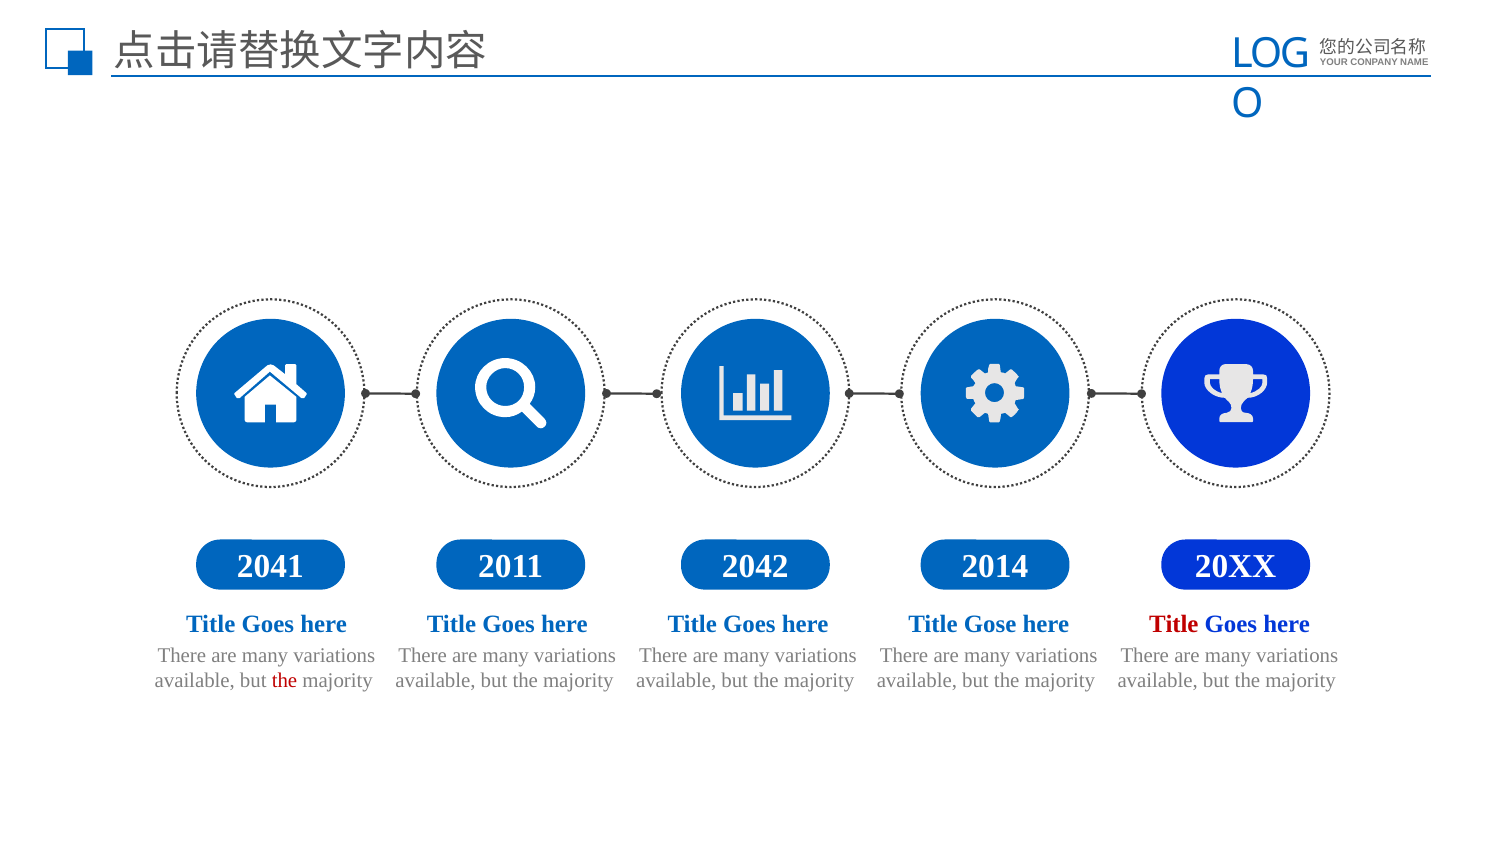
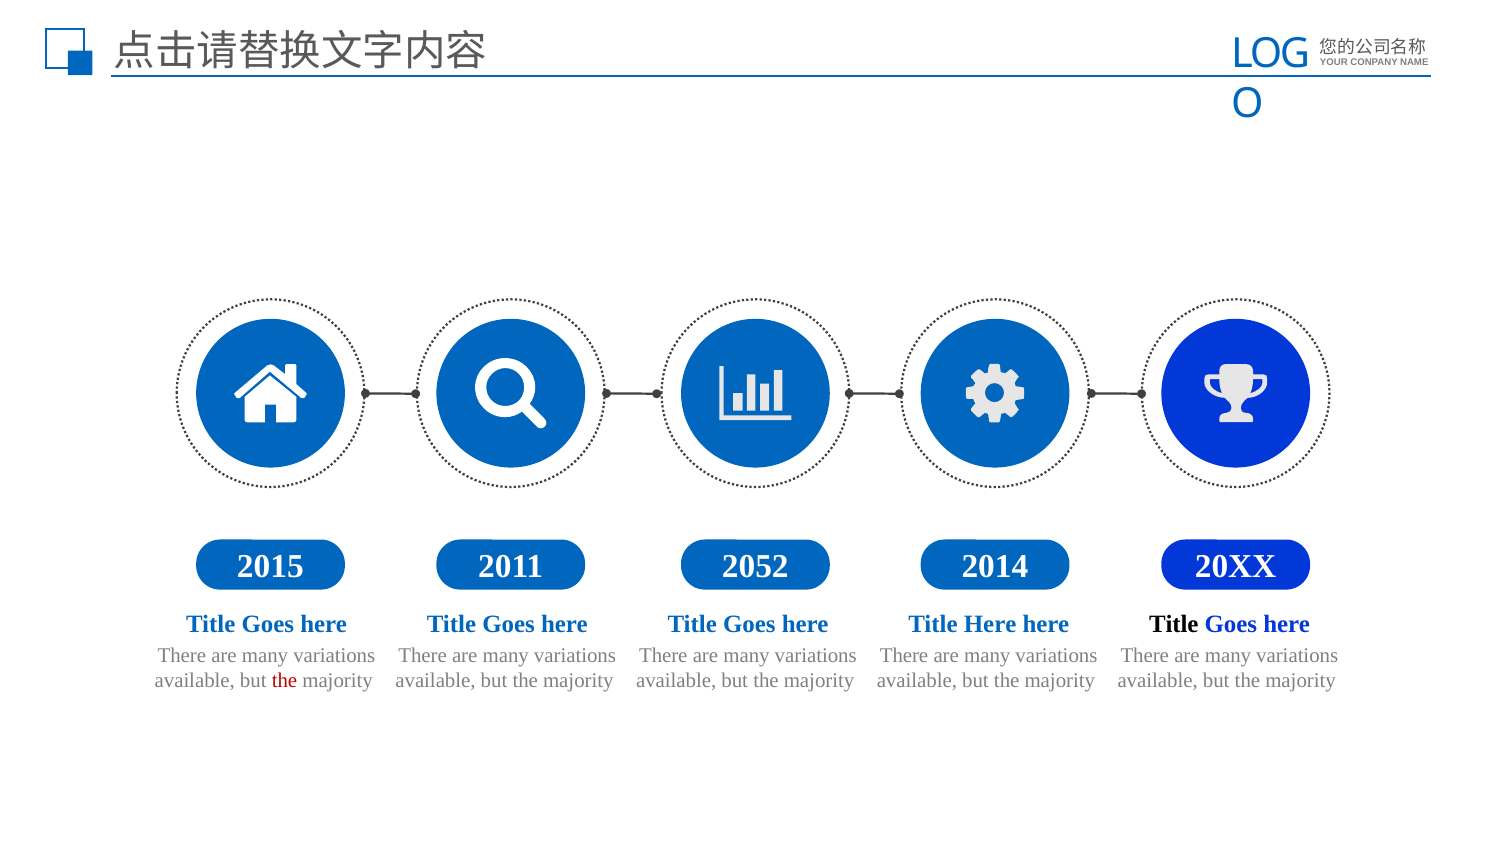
2041: 2041 -> 2015
2042: 2042 -> 2052
Title Gose: Gose -> Here
Title at (1174, 624) colour: red -> black
